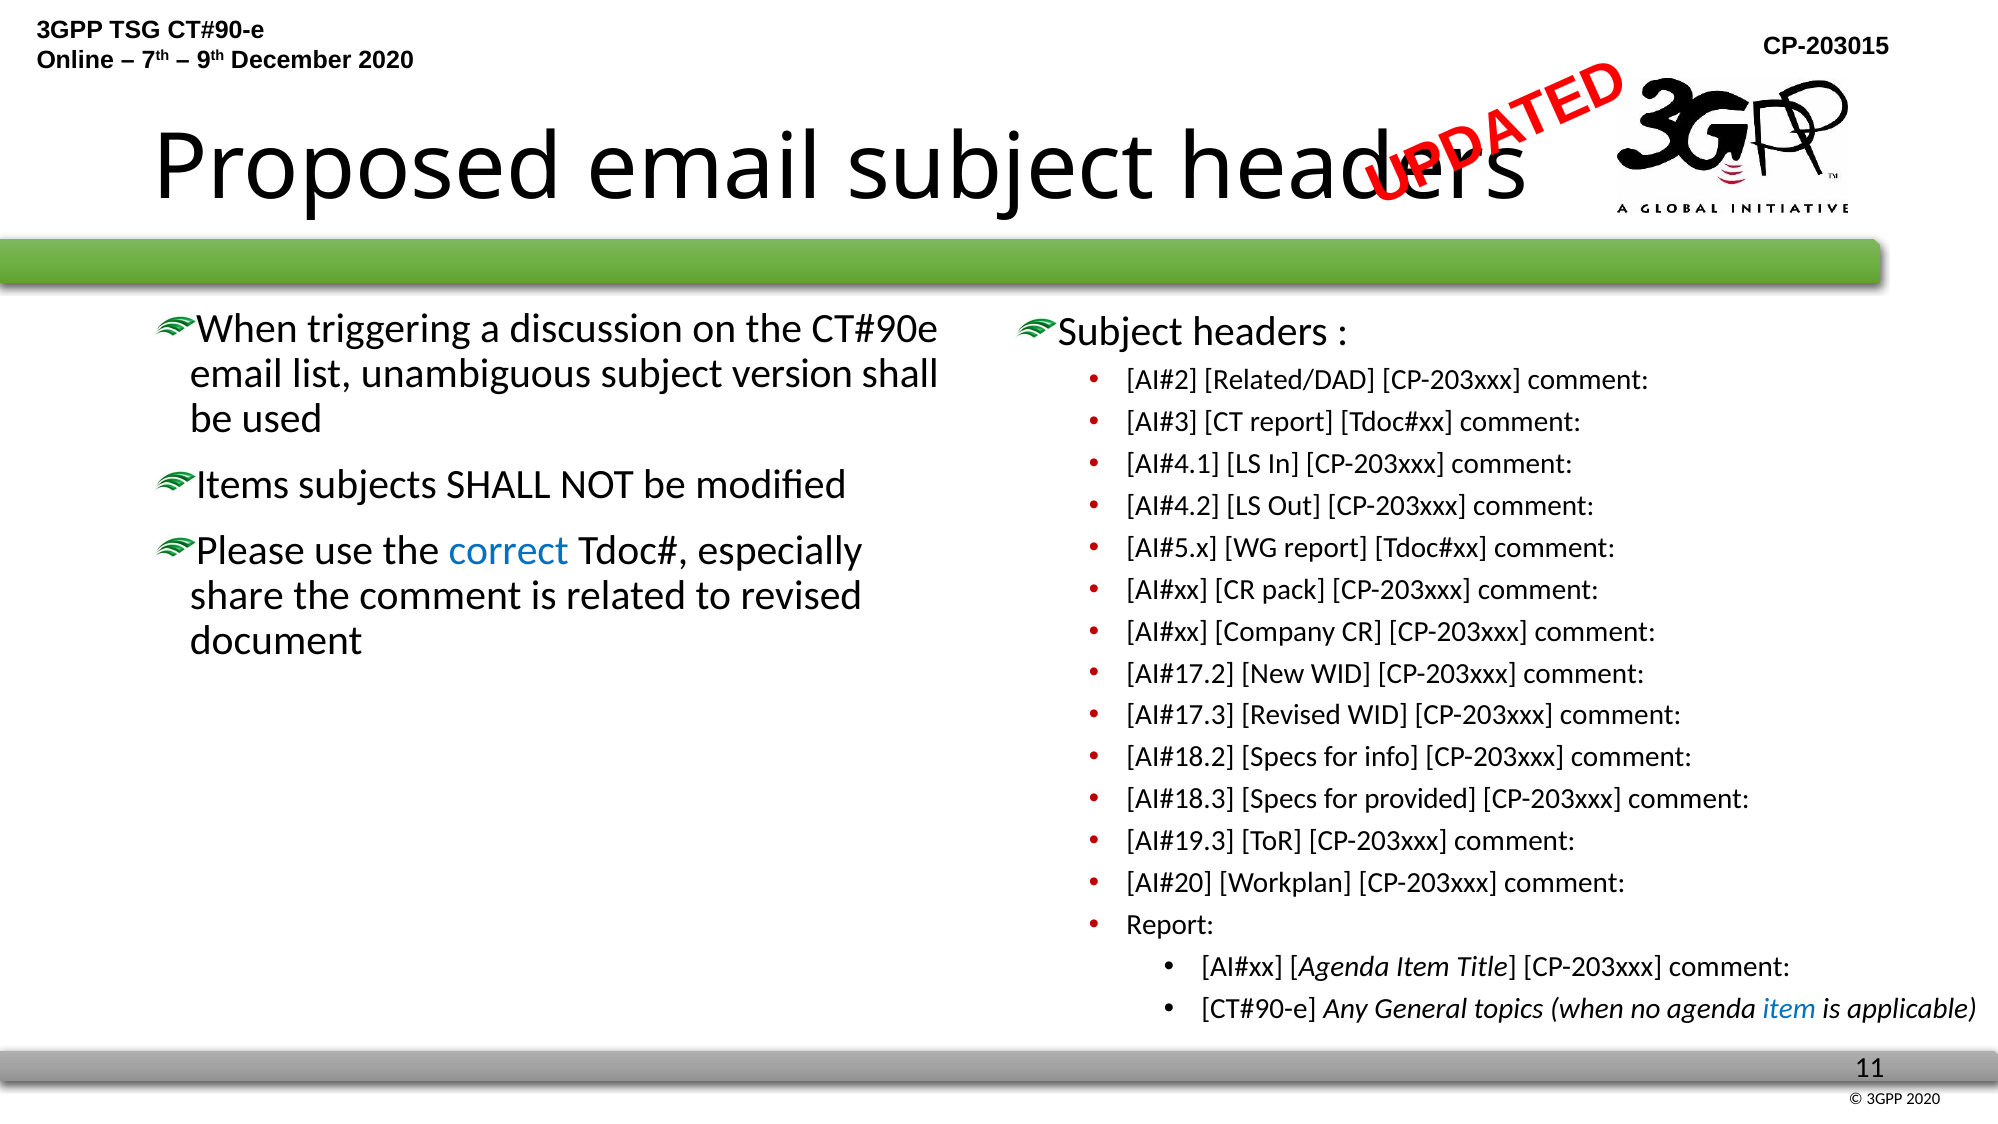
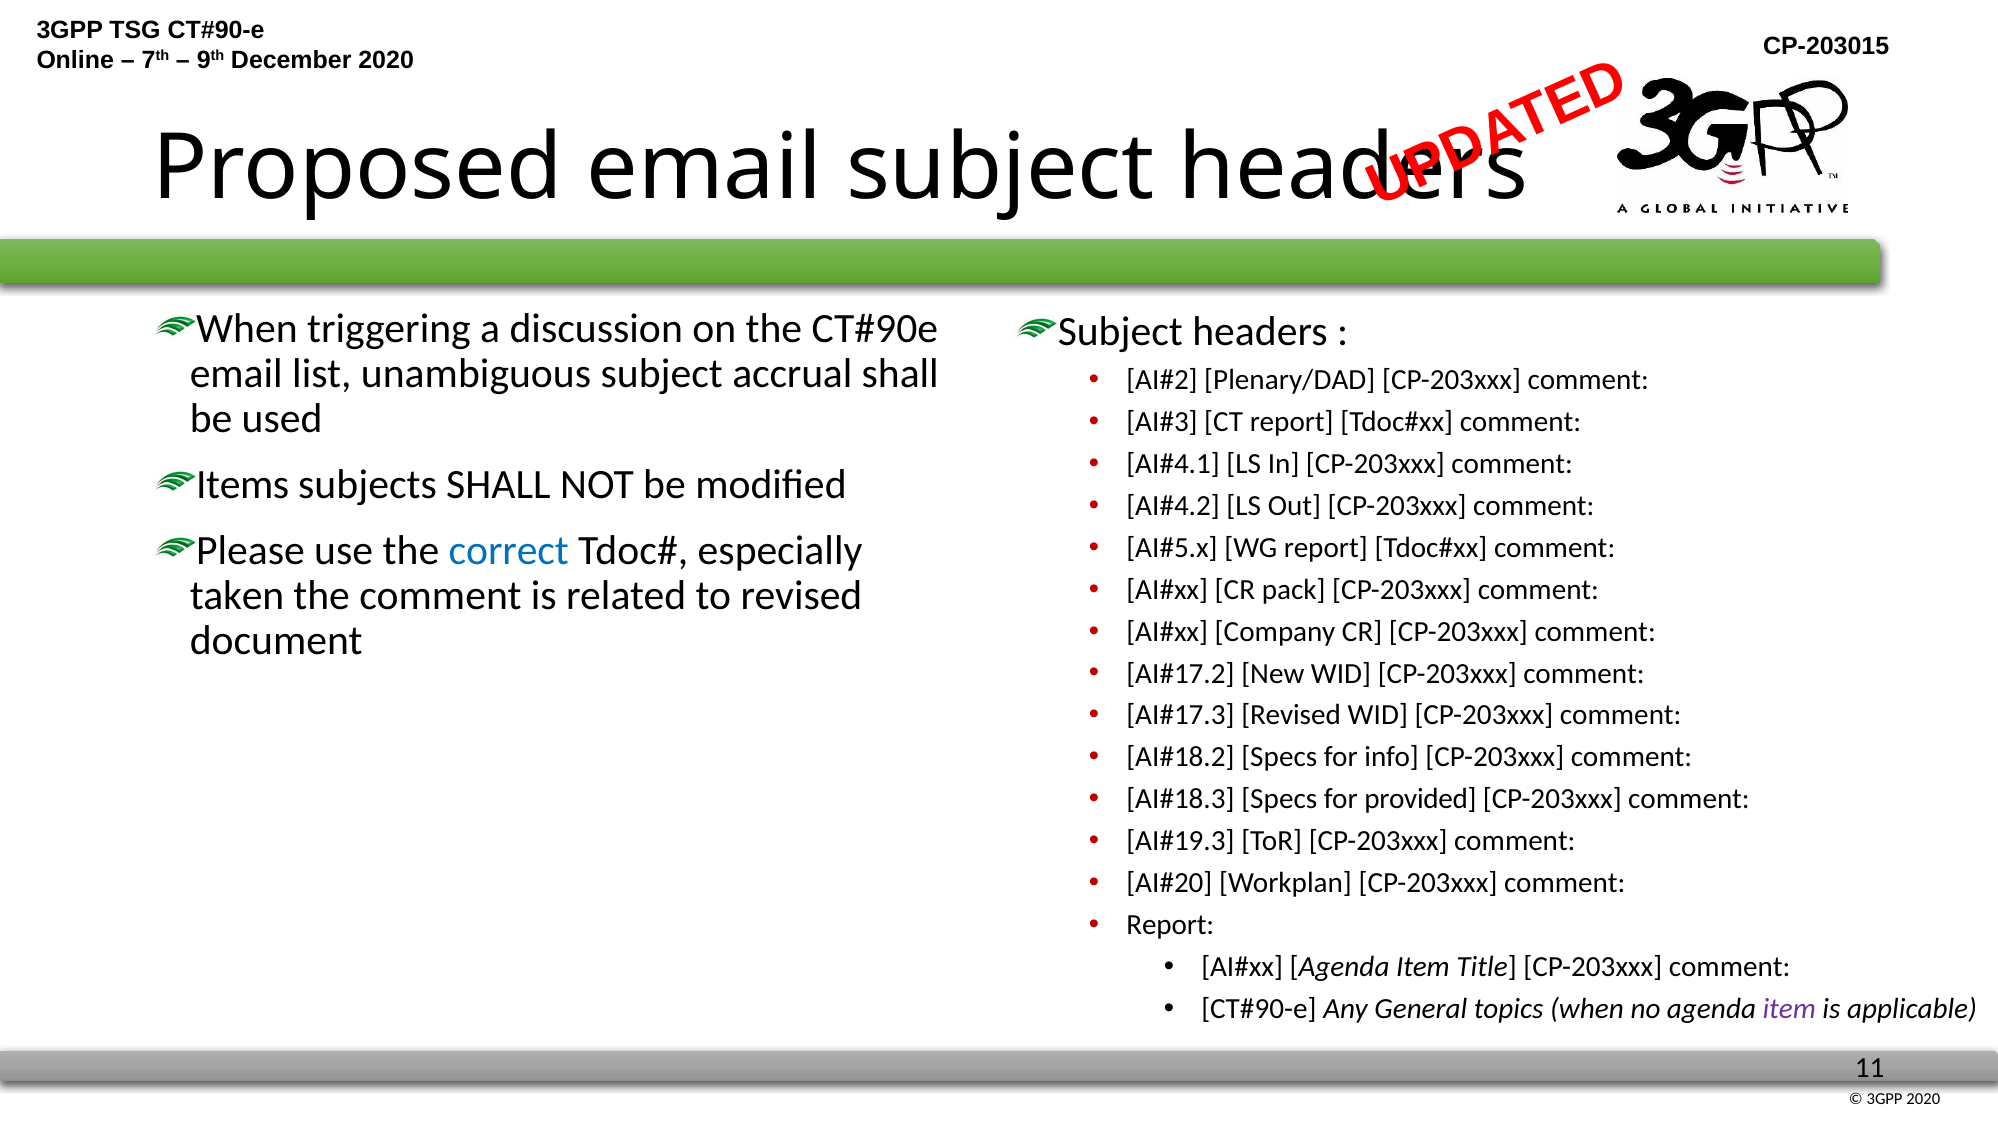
version: version -> accrual
Related/DAD: Related/DAD -> Plenary/DAD
share: share -> taken
item at (1789, 1008) colour: blue -> purple
